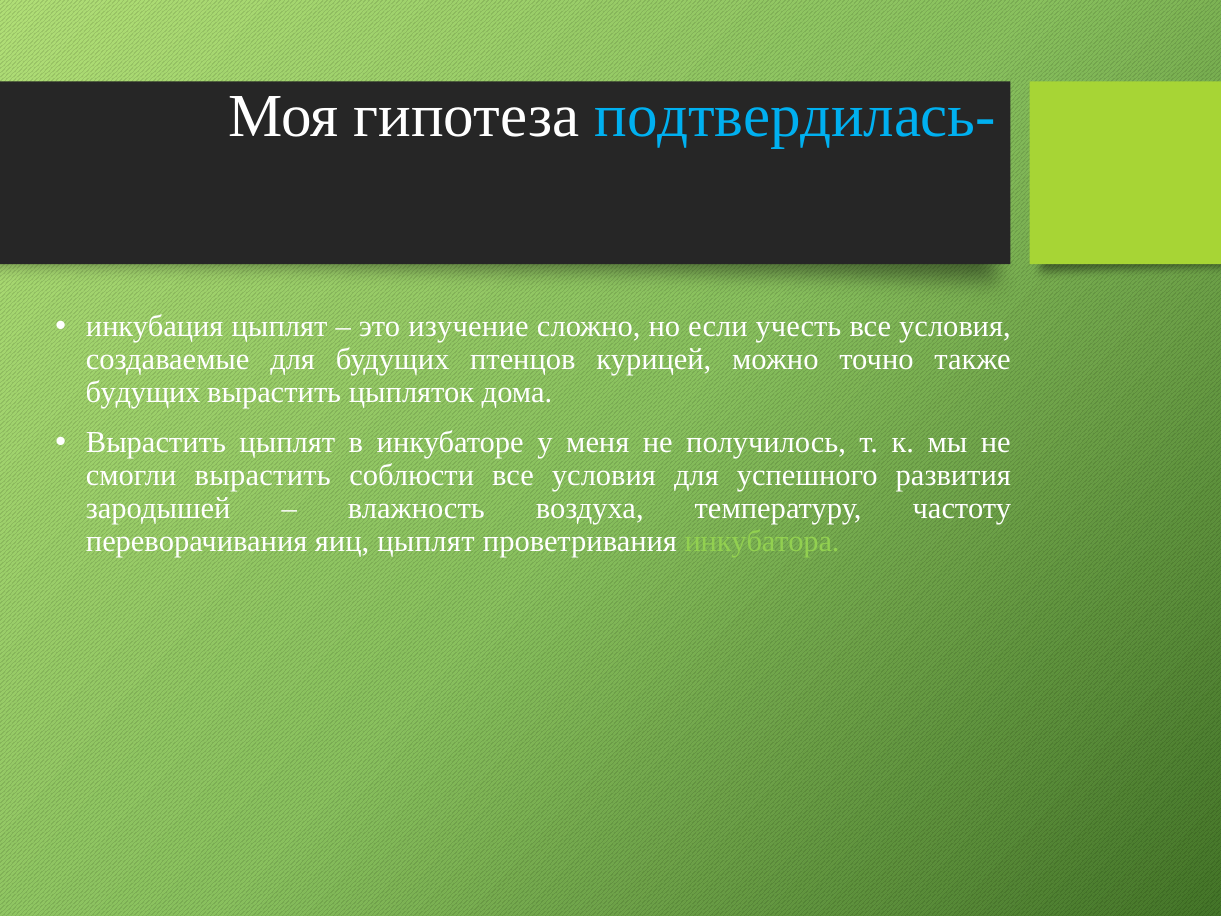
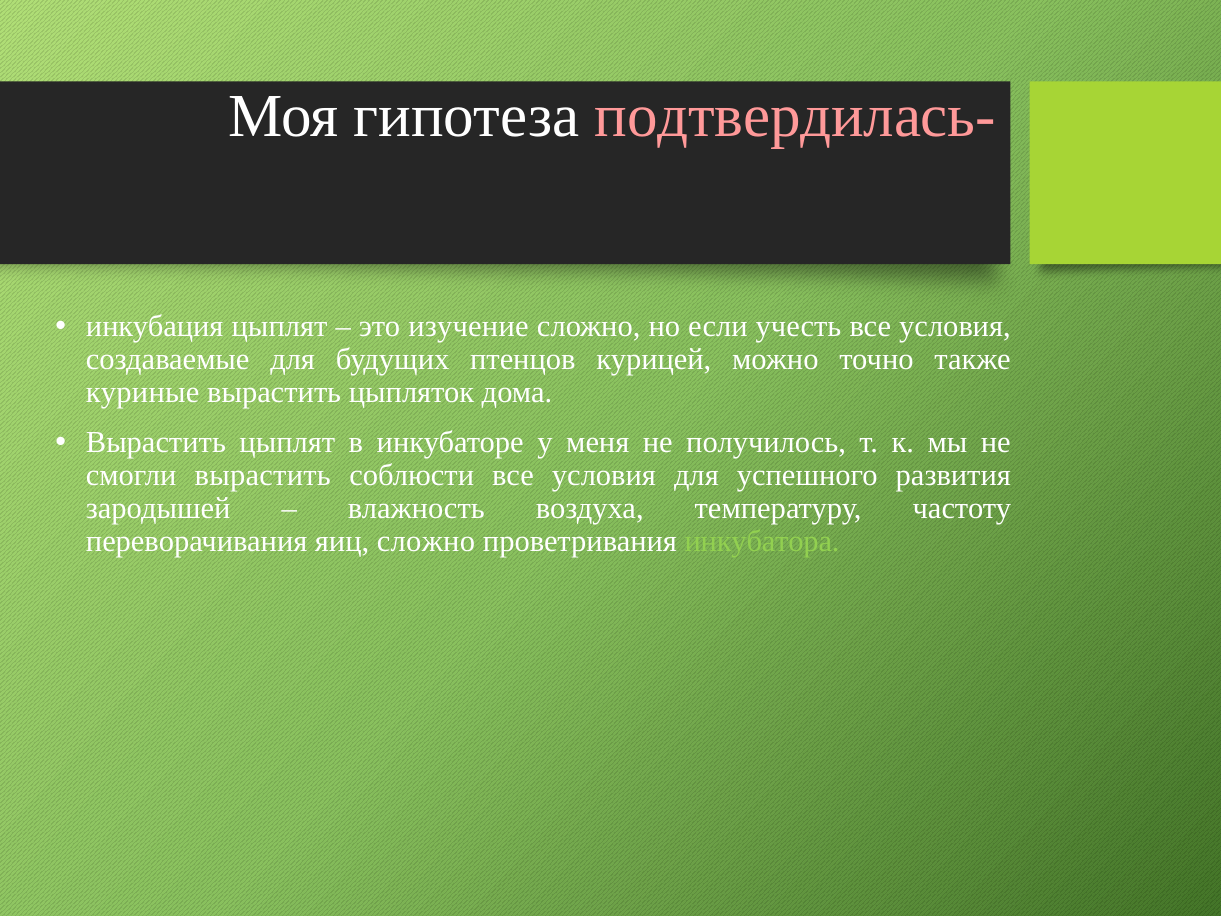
подтвердилась- colour: light blue -> pink
будущих at (143, 392): будущих -> куриные
яиц цыплят: цыплят -> сложно
